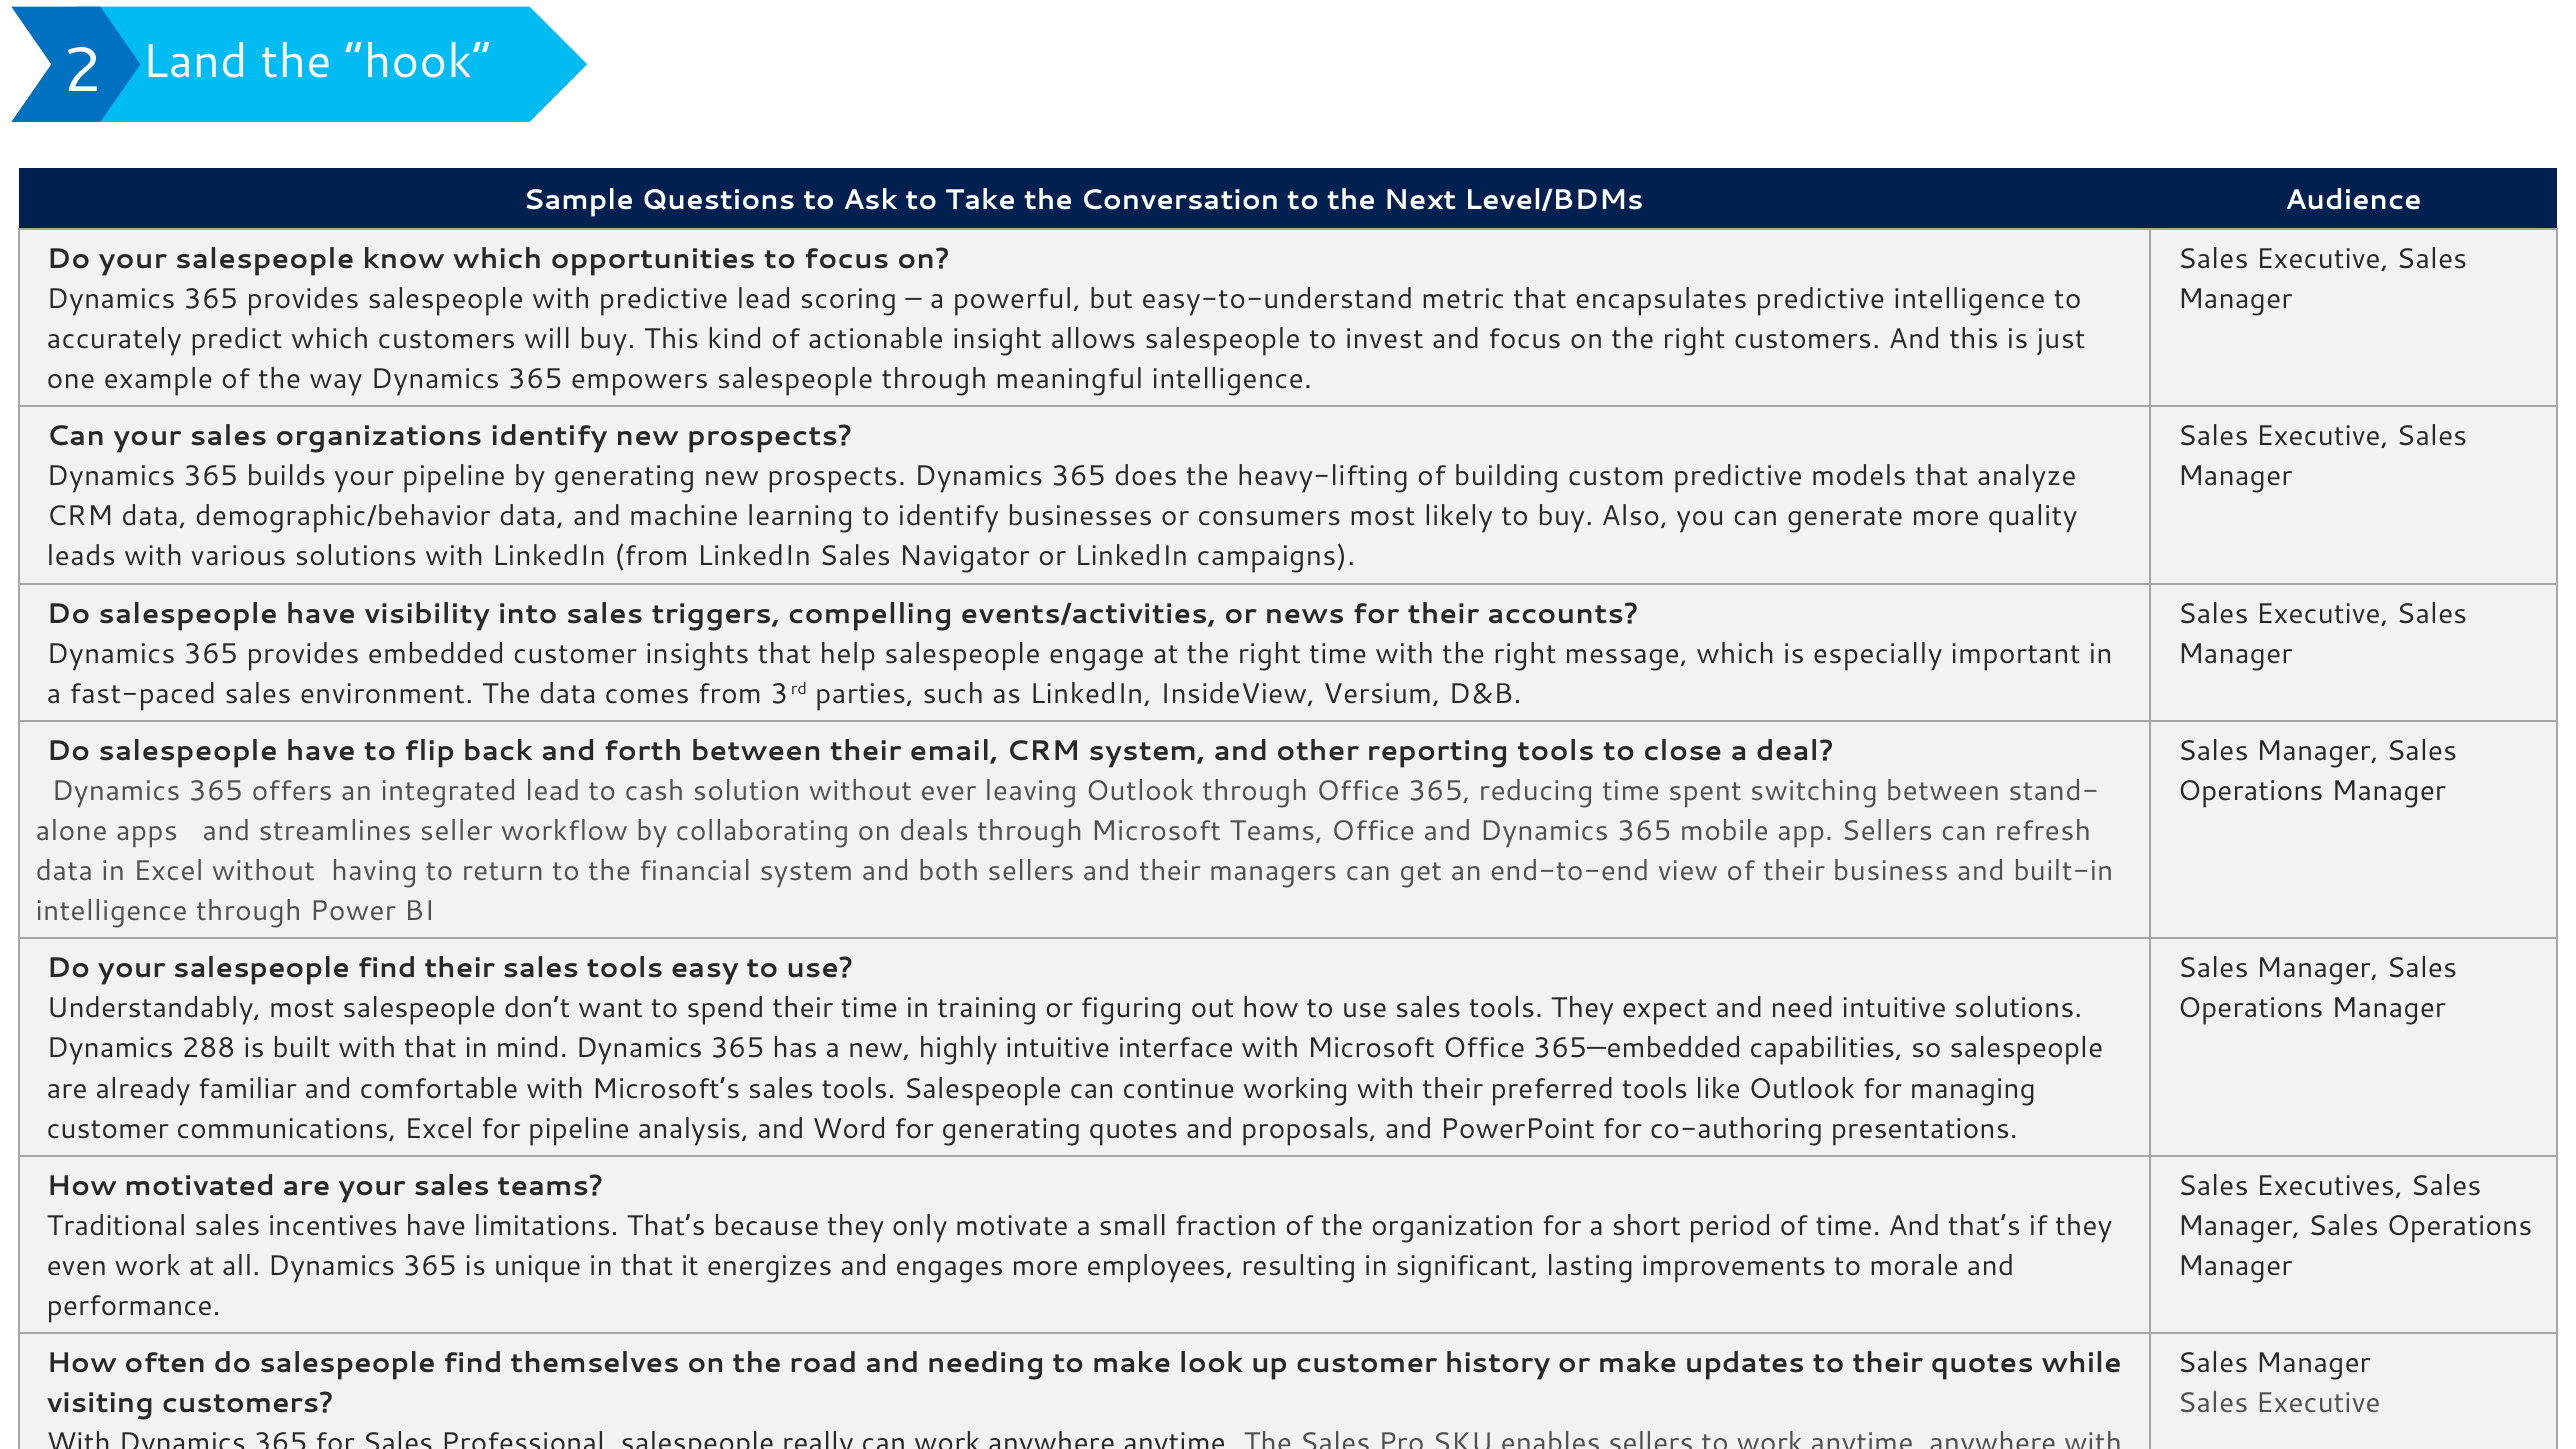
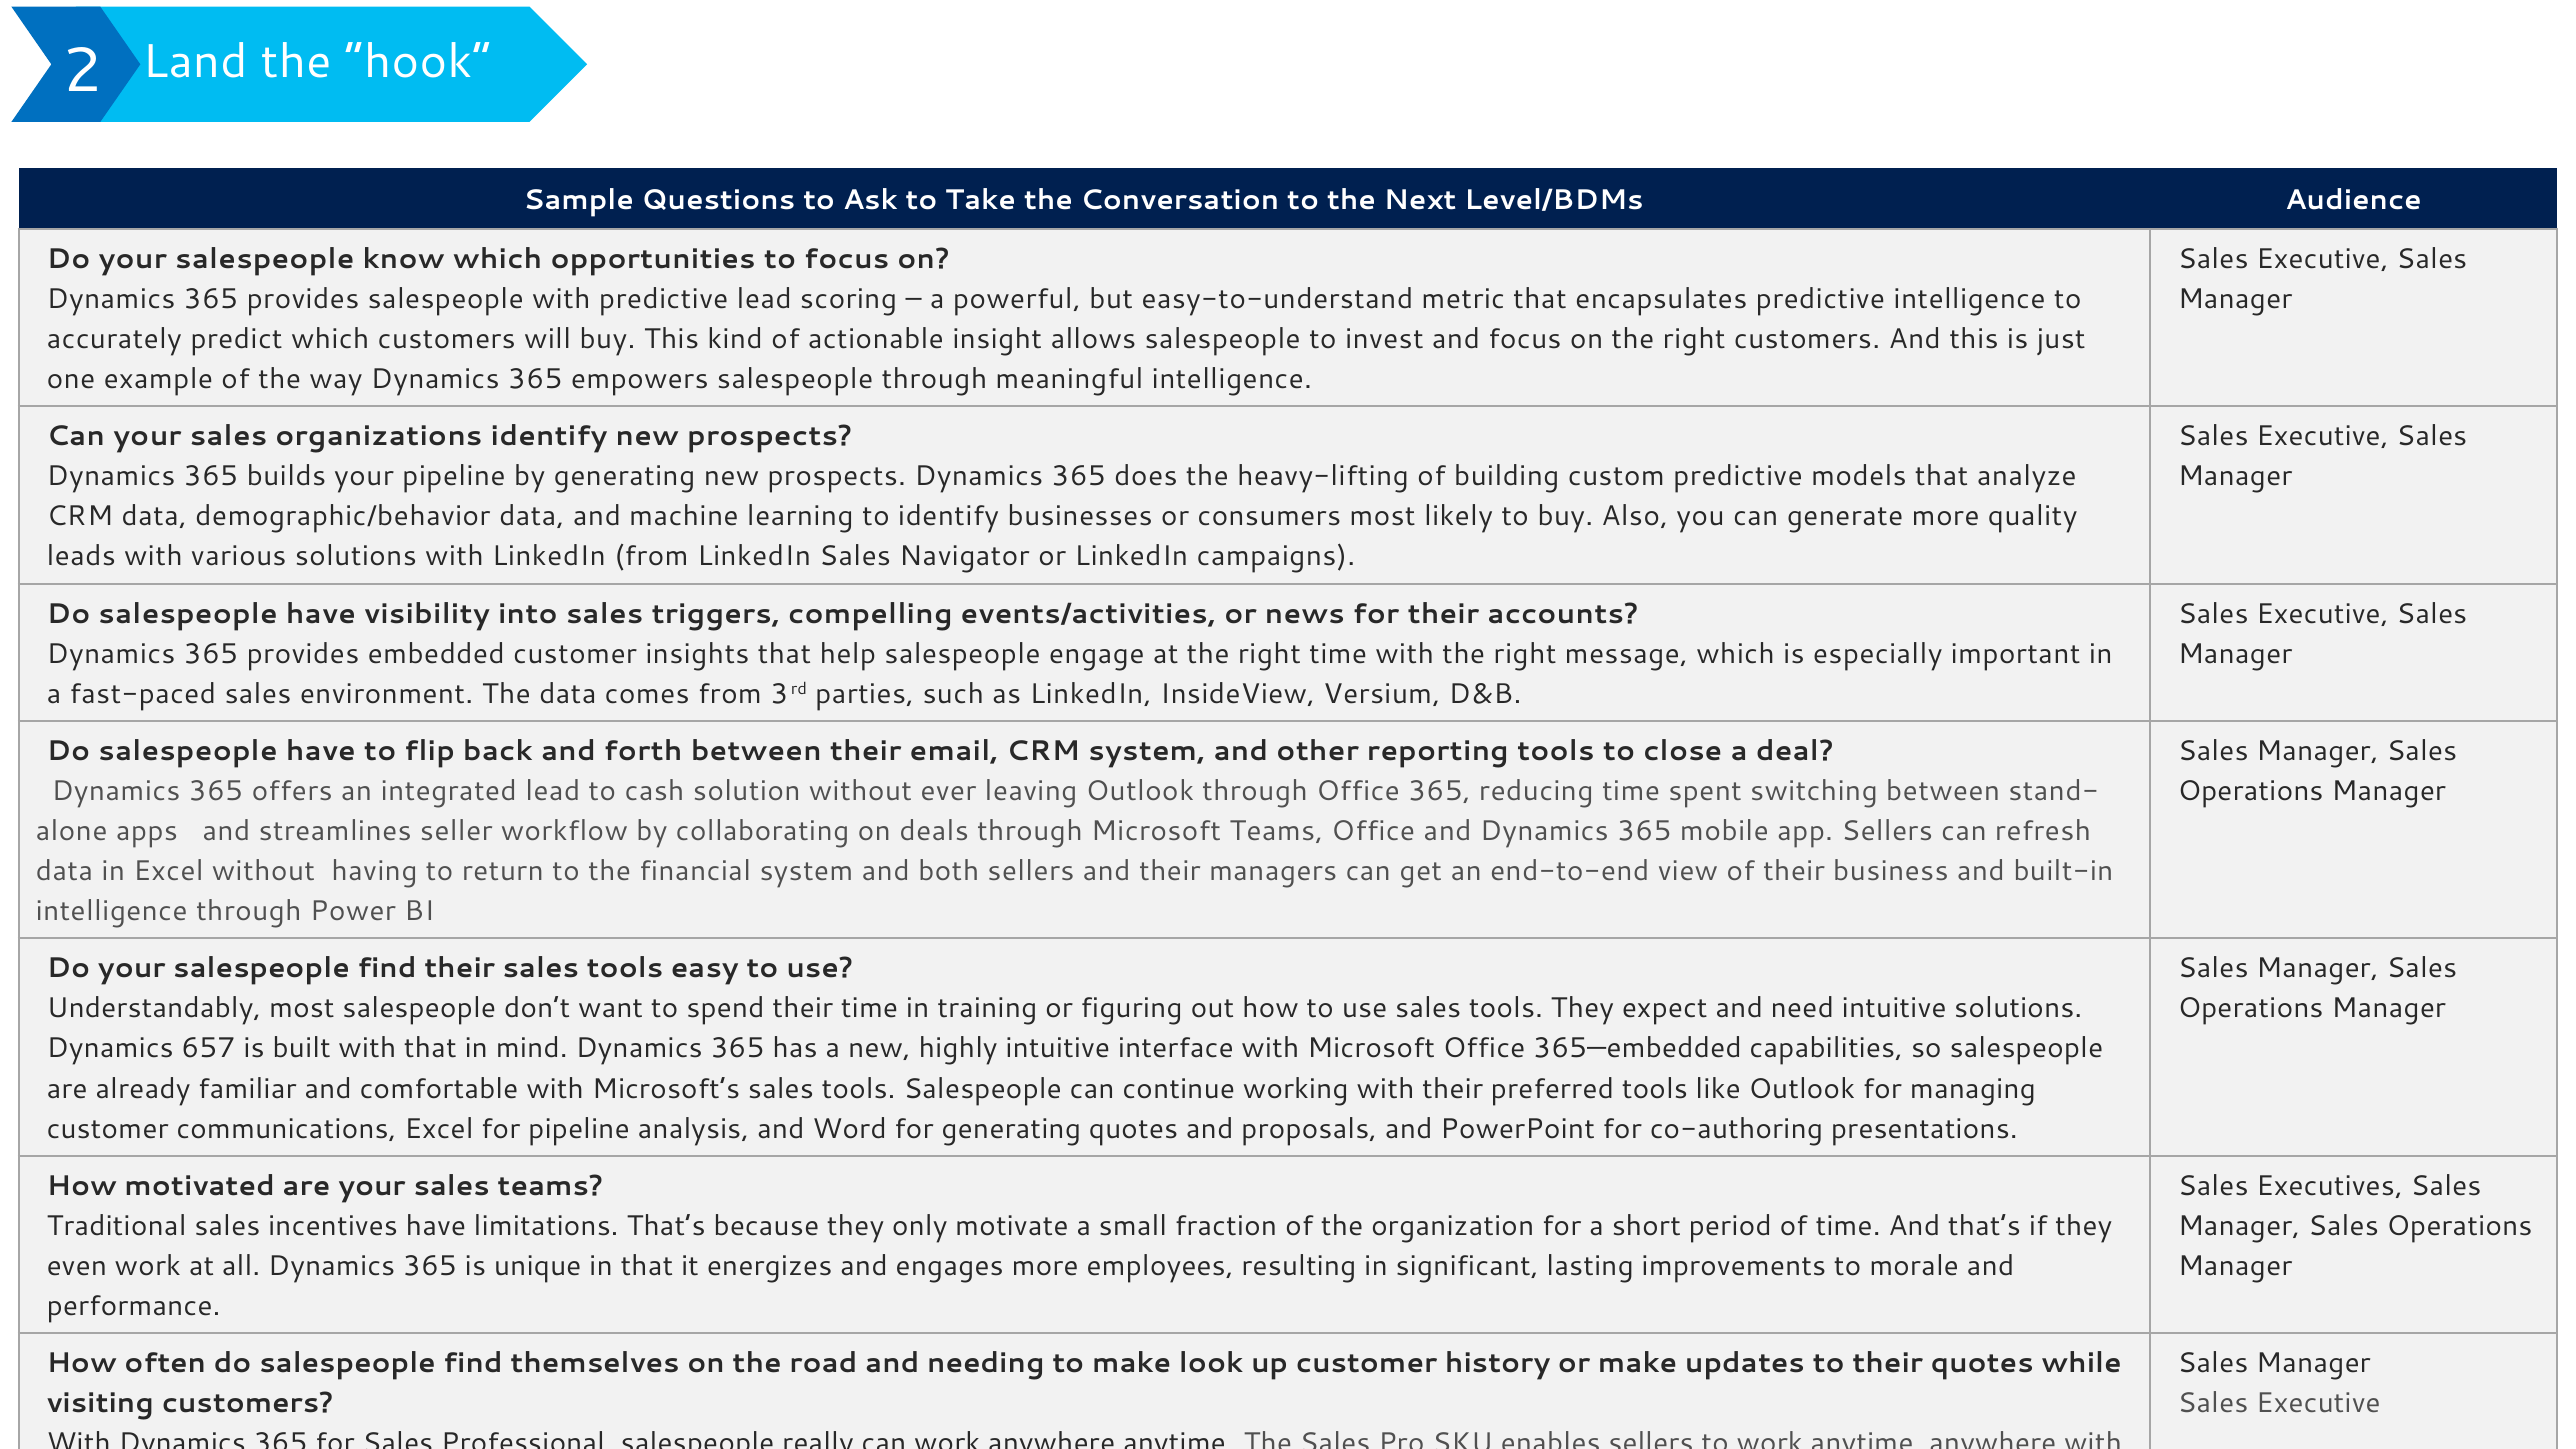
288: 288 -> 657
